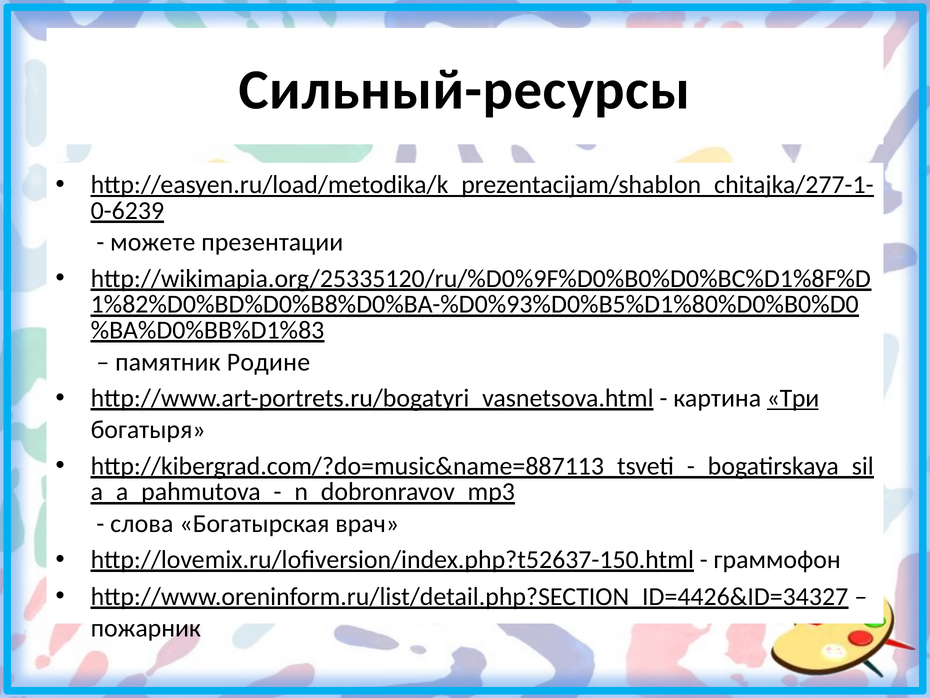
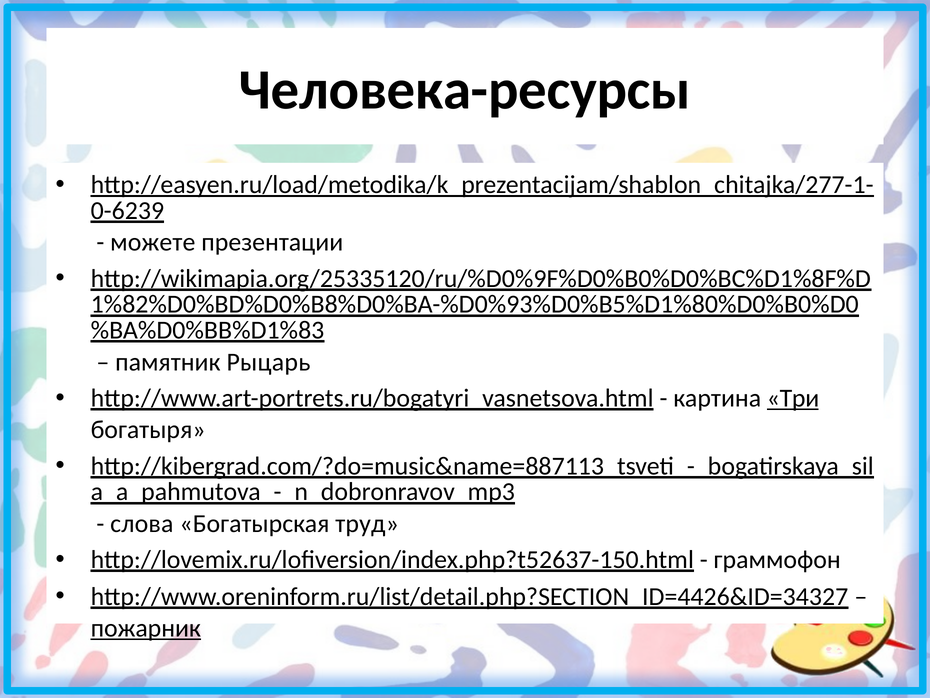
Сильный-ресурсы: Сильный-ресурсы -> Человека-ресурсы
Родине: Родине -> Рыцарь
врач: врач -> труд
пожарник underline: none -> present
